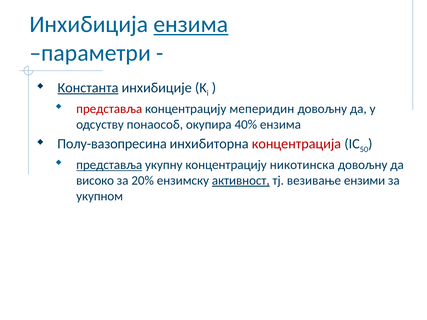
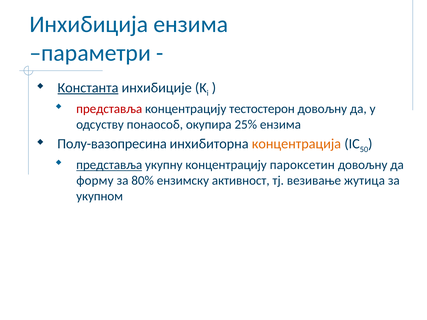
ензима at (191, 24) underline: present -> none
меперидин: меперидин -> тестостерон
40%: 40% -> 25%
концентрација colour: red -> orange
никотинска: никотинска -> пароксетин
високо: високо -> форму
20%: 20% -> 80%
активност underline: present -> none
ензими: ензими -> жутица
